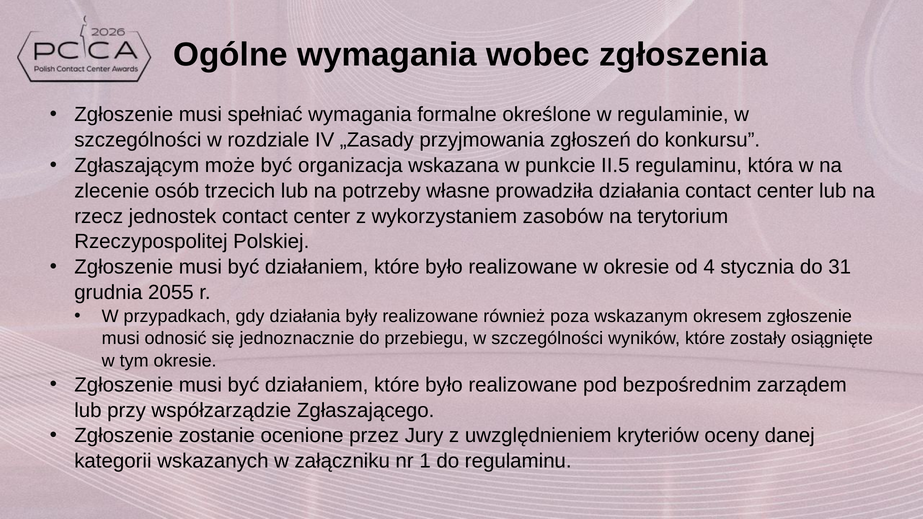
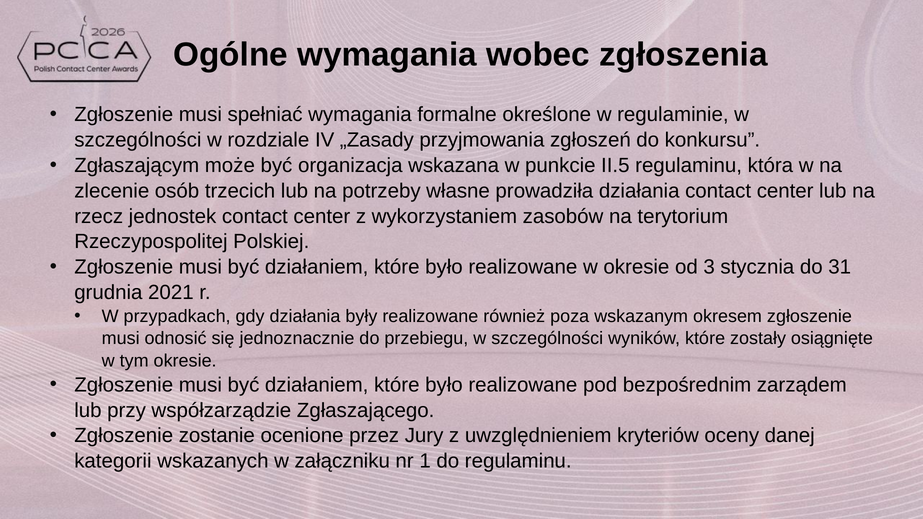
4: 4 -> 3
2055: 2055 -> 2021
